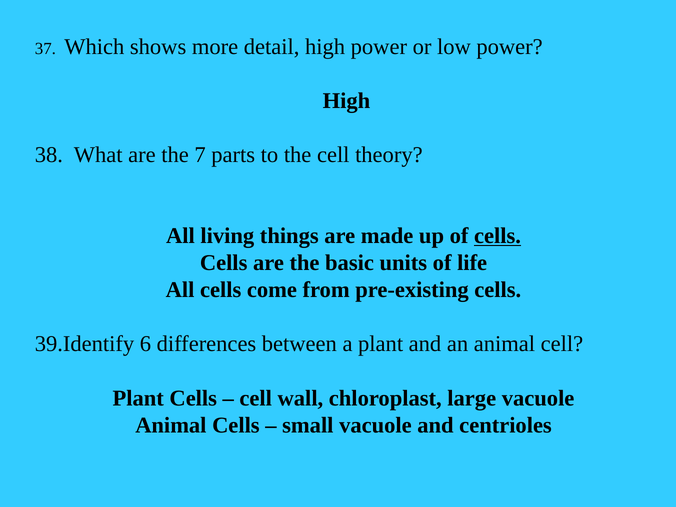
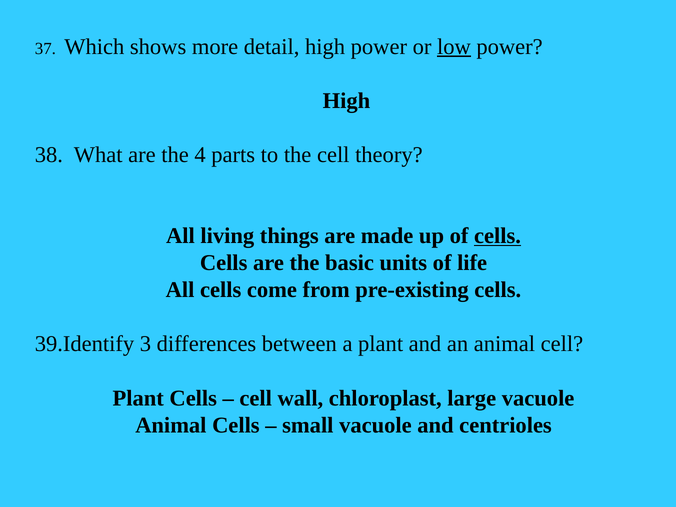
low underline: none -> present
7: 7 -> 4
6: 6 -> 3
